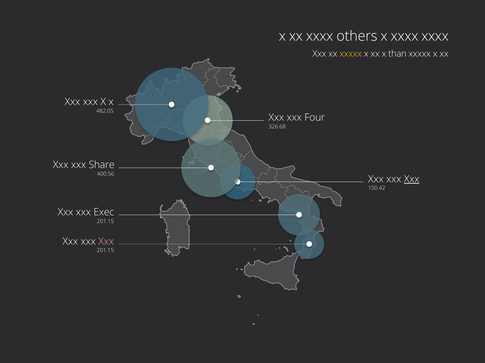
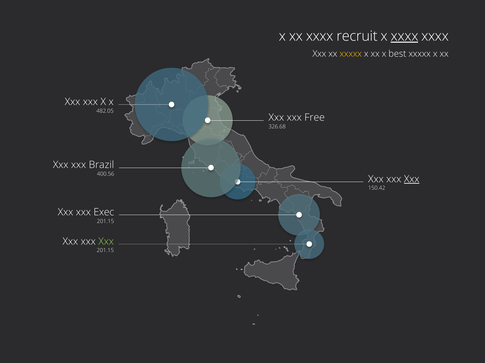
others: others -> recruit
xxxx at (405, 36) underline: none -> present
than: than -> best
Four: Four -> Free
Share: Share -> Brazil
Xxx at (106, 242) colour: pink -> light green
